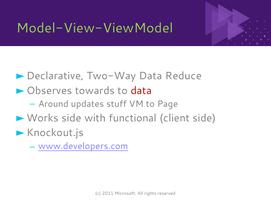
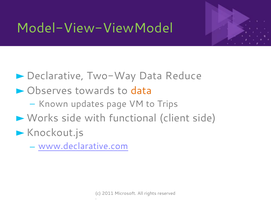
data at (141, 91) colour: red -> orange
Around: Around -> Known
stuff: stuff -> page
Page: Page -> Trips
www.developers.com: www.developers.com -> www.declarative.com
